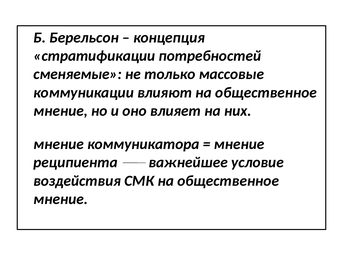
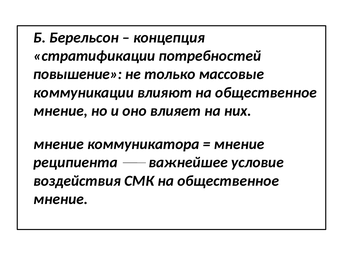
сменяемые: сменяемые -> повышение
